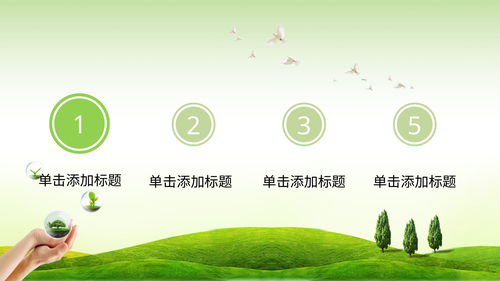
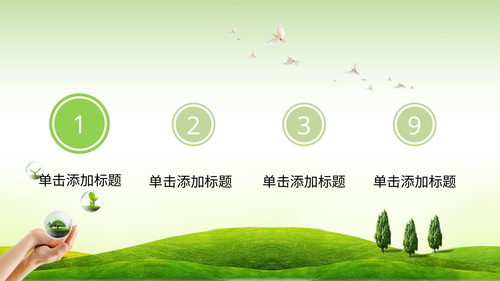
5: 5 -> 9
